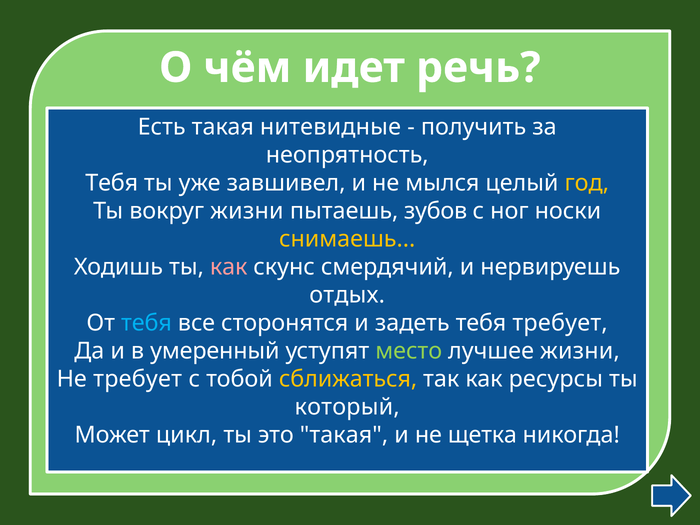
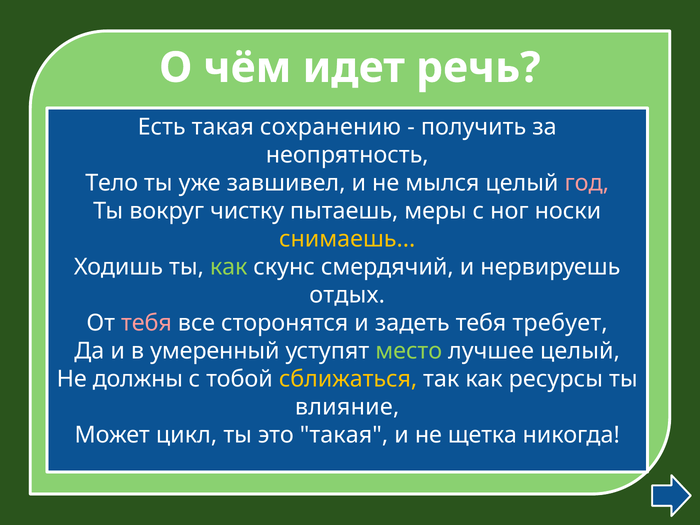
нитевидные: нитевидные -> сохранению
Тебя at (112, 183): Тебя -> Тело
год colour: yellow -> pink
вокруг жизни: жизни -> чистку
зубов: зубов -> меры
как at (229, 267) colour: pink -> light green
тебя at (146, 323) colour: light blue -> pink
лучшее жизни: жизни -> целый
Не требует: требует -> должны
который: который -> влияние
